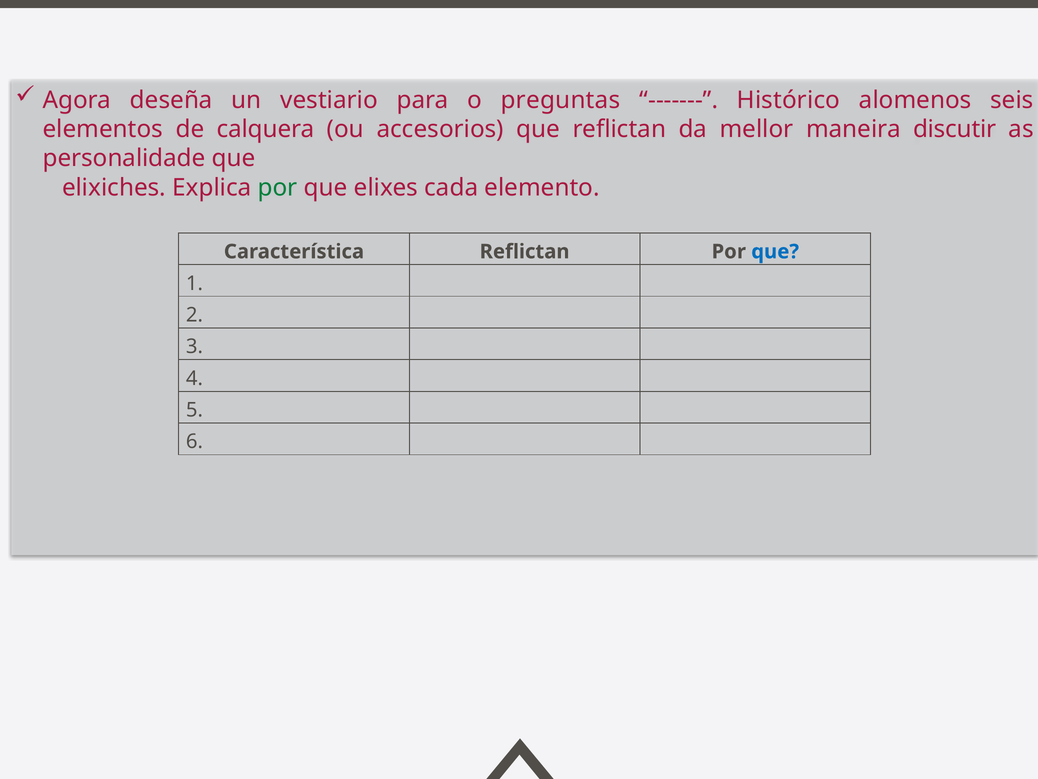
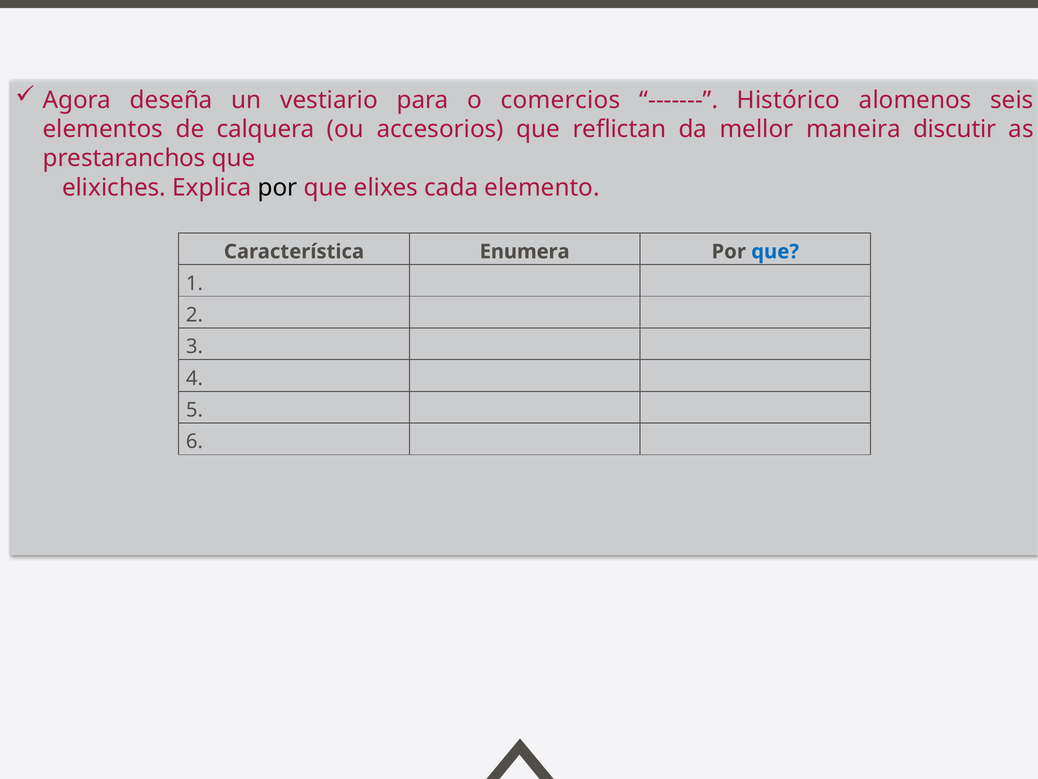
preguntas: preguntas -> comercios
personalidade: personalidade -> prestaranchos
por at (278, 188) colour: green -> black
Característica Reflictan: Reflictan -> Enumera
